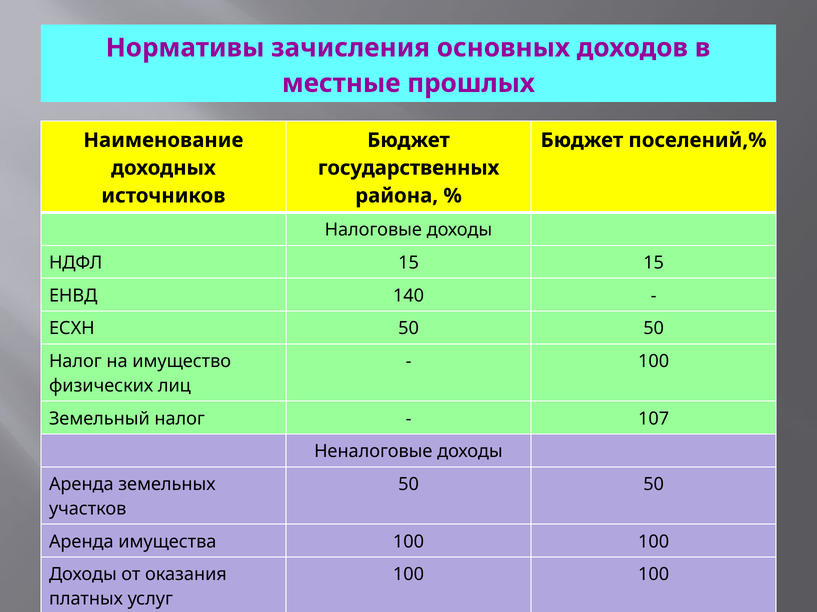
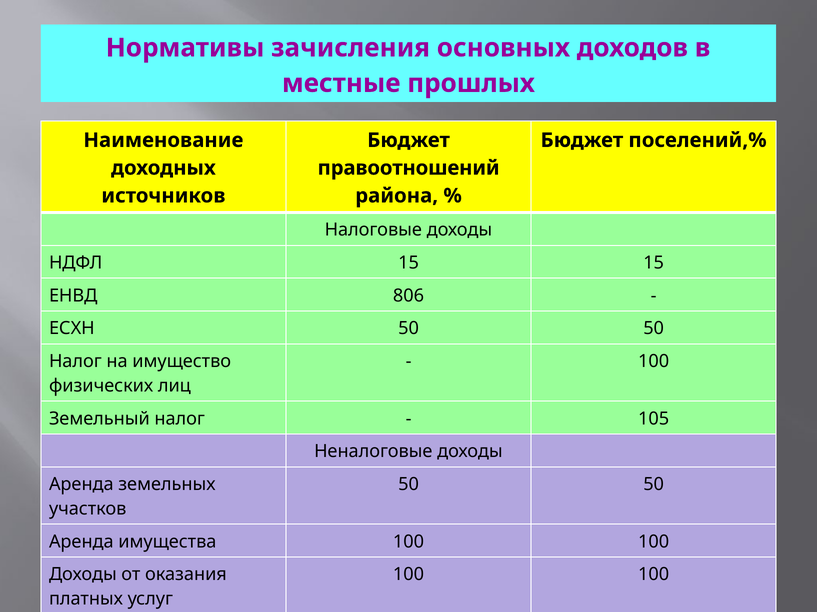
государственных: государственных -> правоотношений
140: 140 -> 806
107: 107 -> 105
